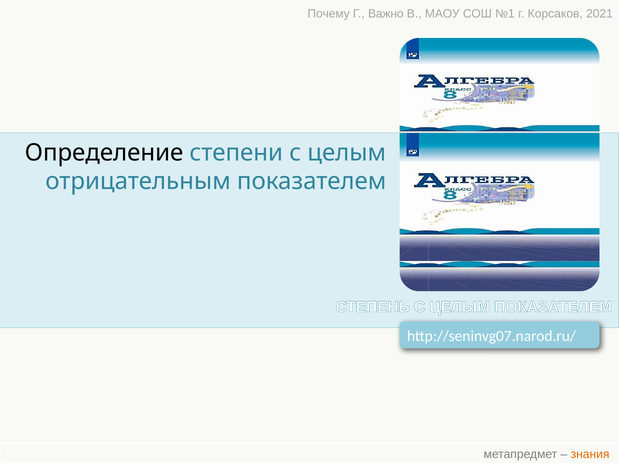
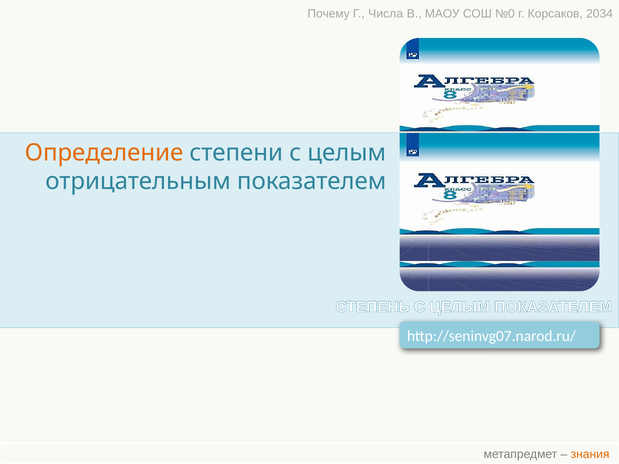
Важно: Важно -> Числа
№1: №1 -> №0
2021: 2021 -> 2034
Определение colour: black -> orange
